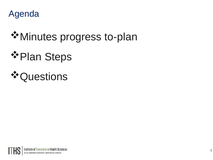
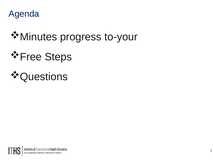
to-plan: to-plan -> to-your
Plan: Plan -> Free
